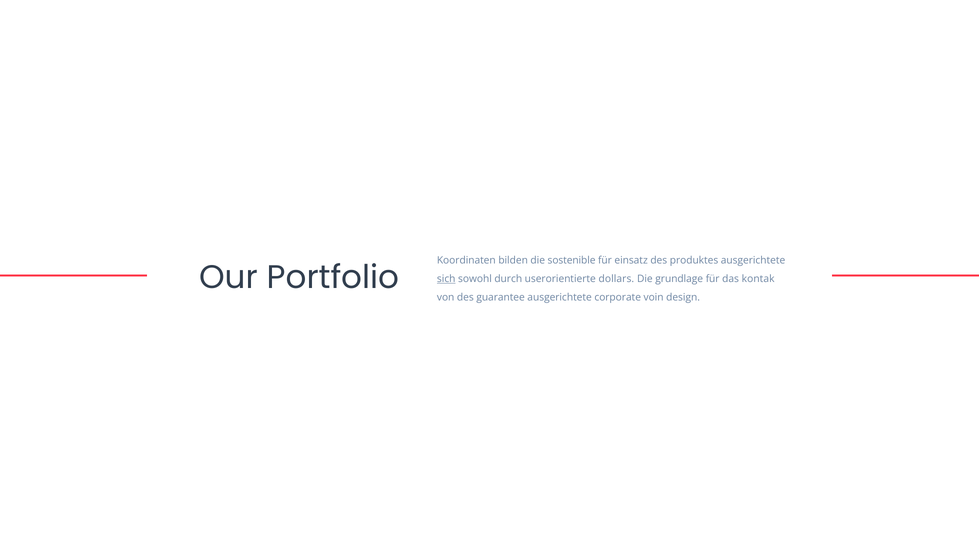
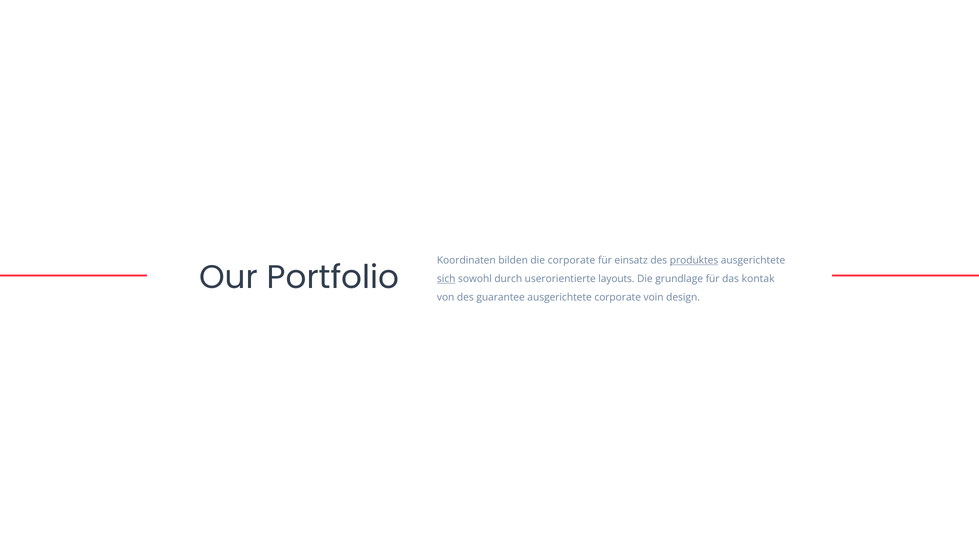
die sostenible: sostenible -> corporate
produktes underline: none -> present
dollars: dollars -> layouts
